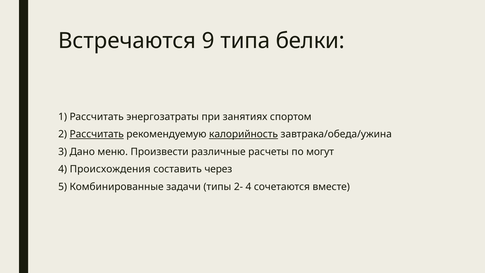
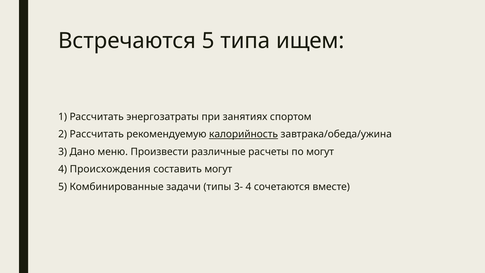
Встречаются 9: 9 -> 5
белки: белки -> ищем
Рассчитать at (97, 134) underline: present -> none
составить через: через -> могут
2-: 2- -> 3-
